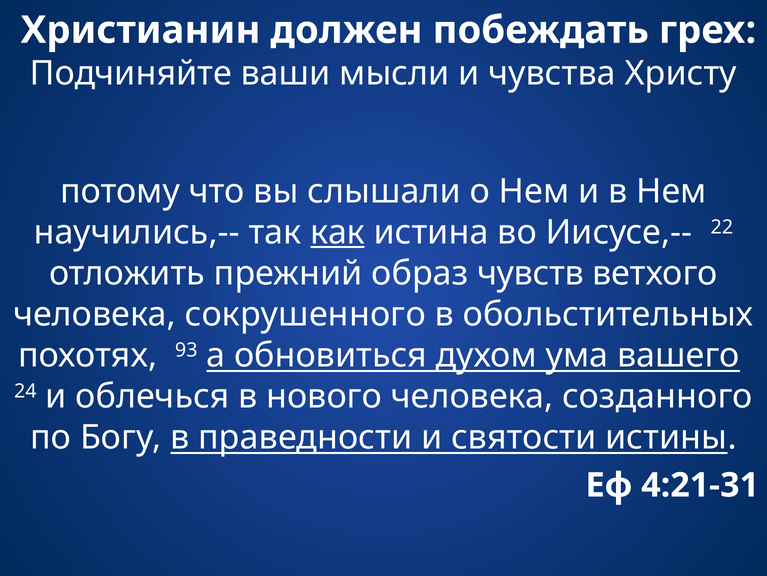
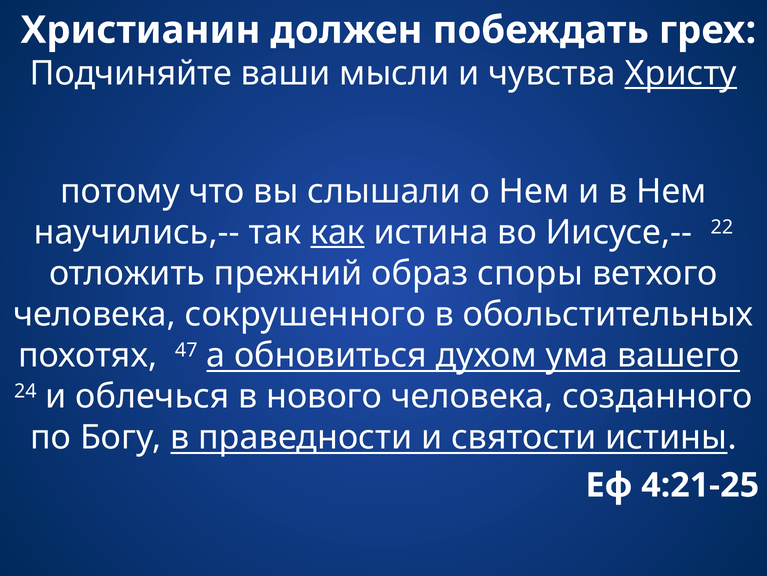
Христу underline: none -> present
чувств: чувств -> споры
93: 93 -> 47
4:21-31: 4:21-31 -> 4:21-25
